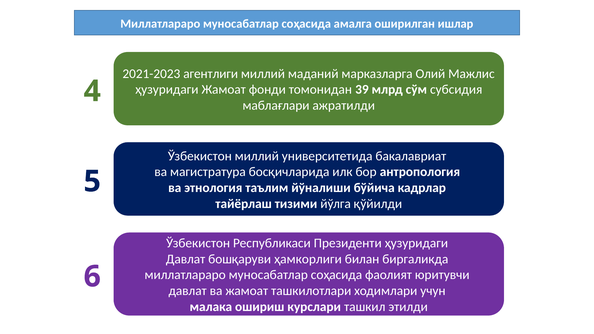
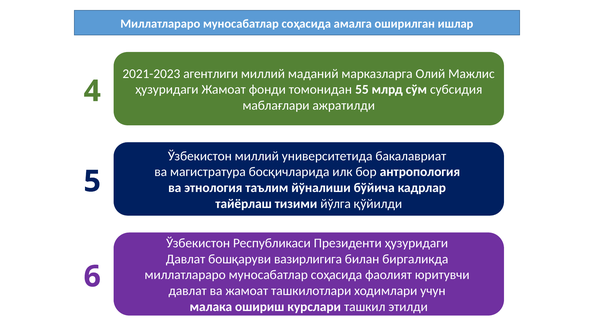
39: 39 -> 55
ҳамкорлиги: ҳамкорлиги -> вазирлигига
